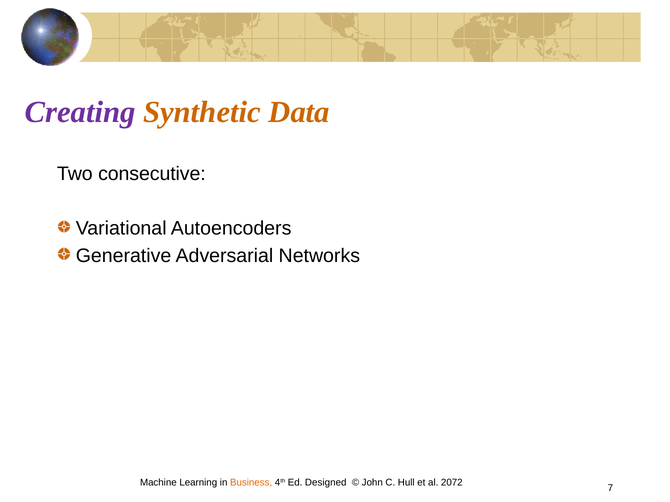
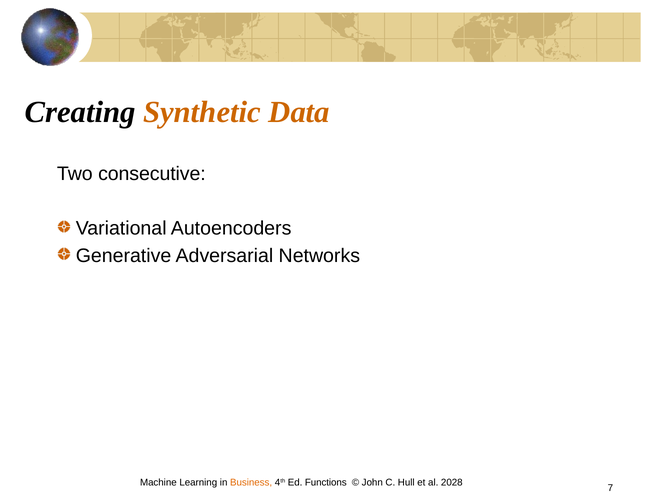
Creating colour: purple -> black
Designed: Designed -> Functions
2072: 2072 -> 2028
